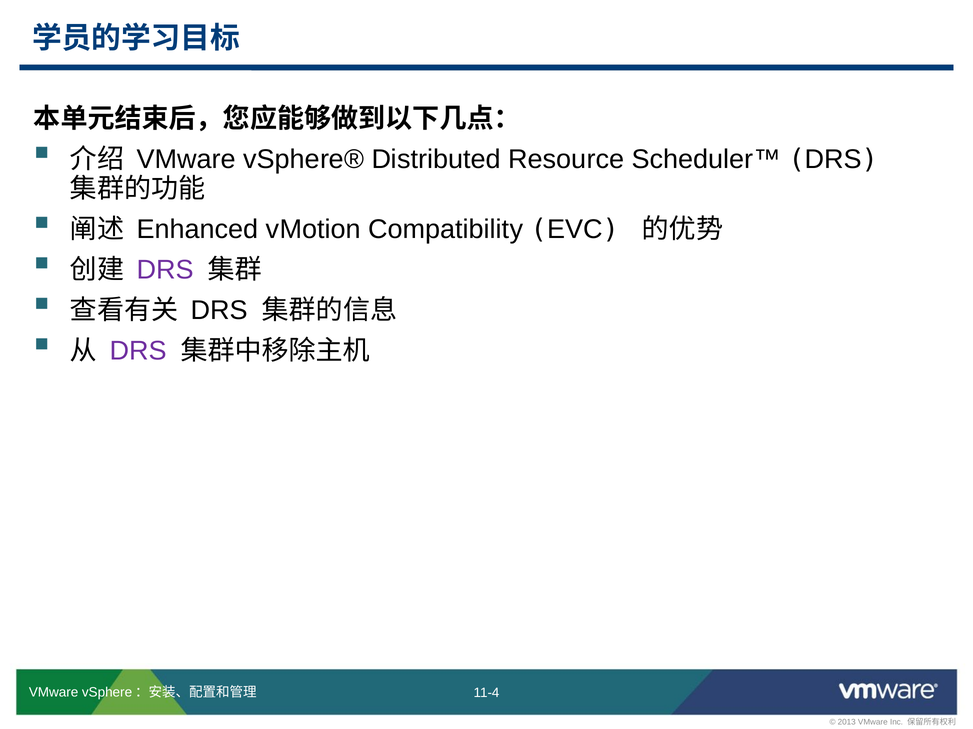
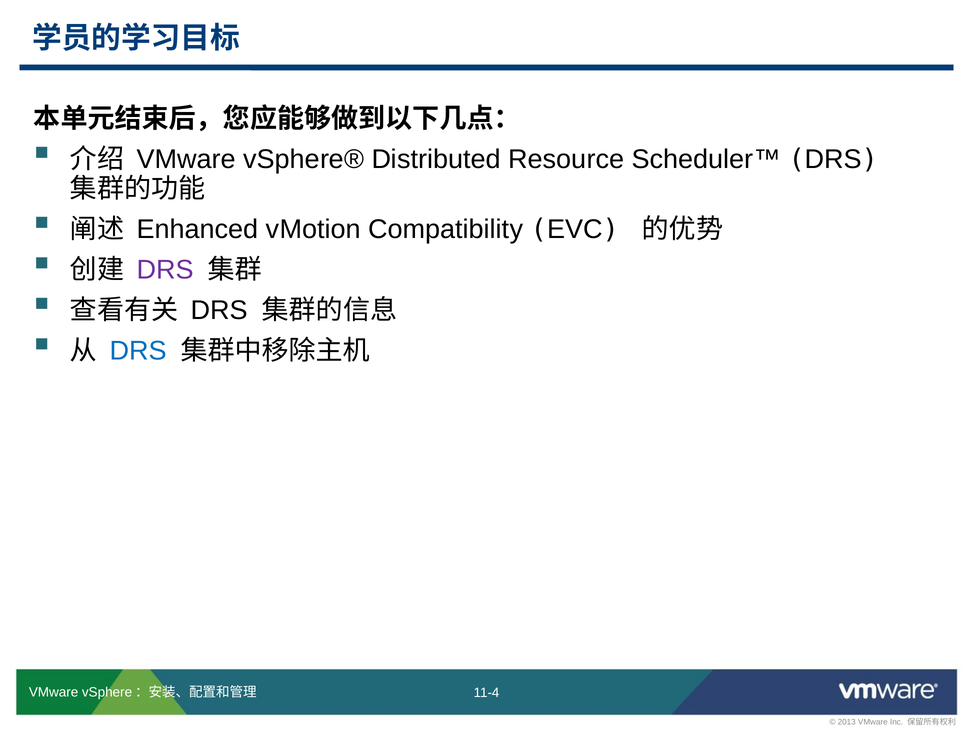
DRS at (138, 351) colour: purple -> blue
